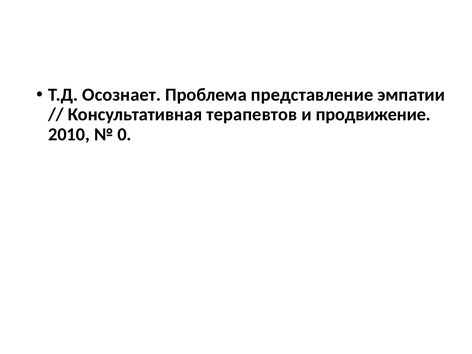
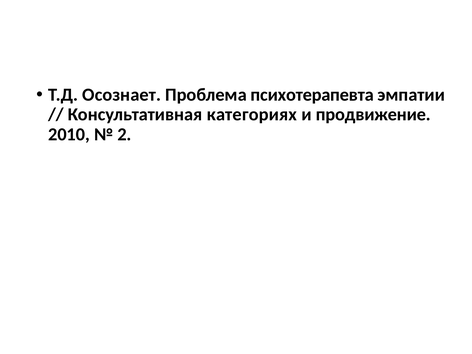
представление: представление -> психотерапевта
терапевтов: терапевтов -> категориях
0: 0 -> 2
